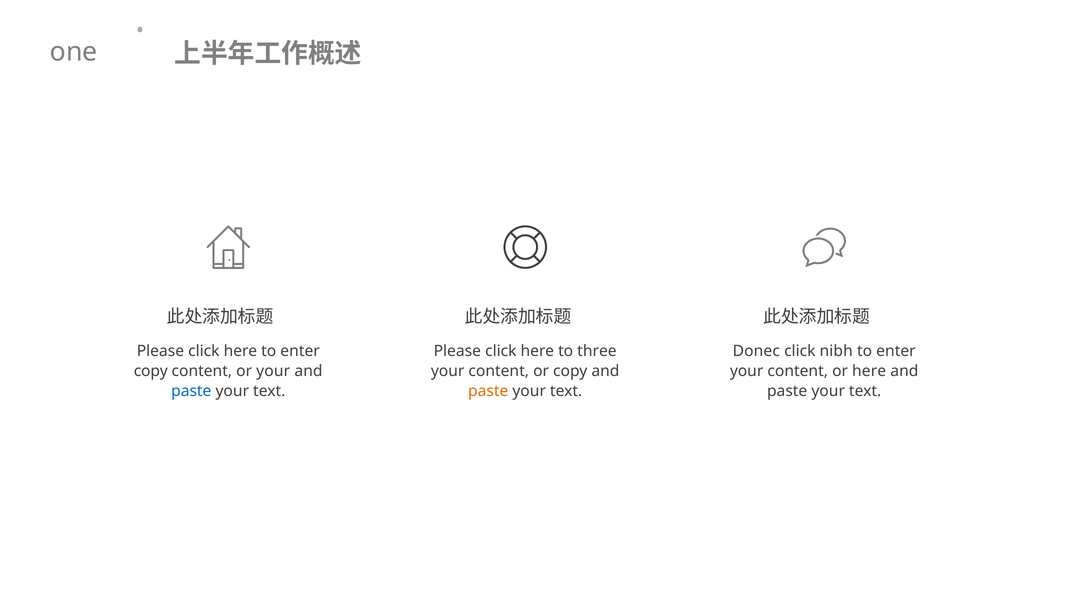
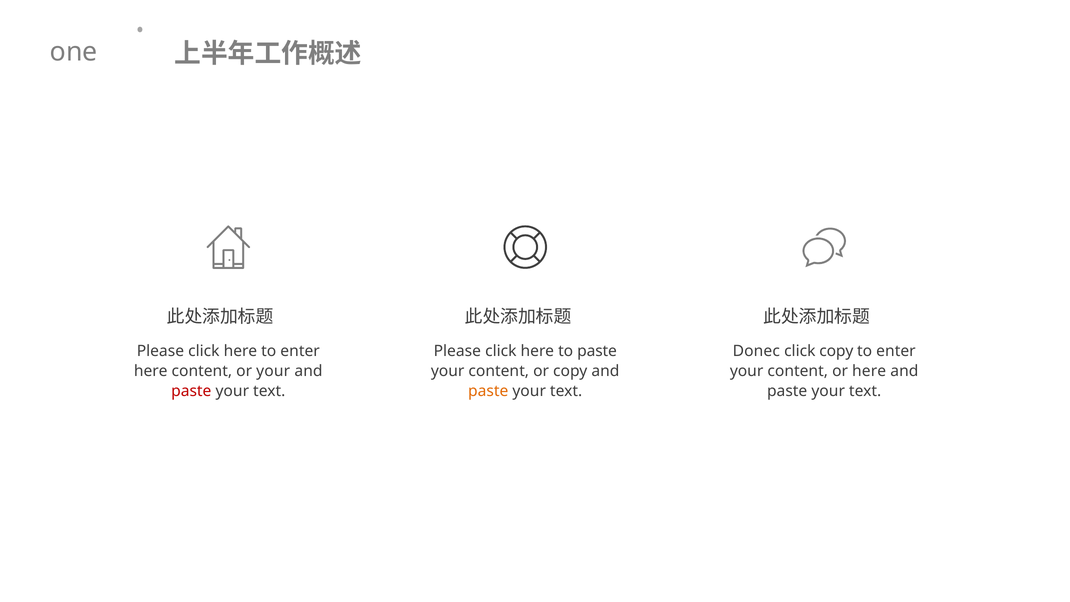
to three: three -> paste
click nibh: nibh -> copy
copy at (151, 371): copy -> here
paste at (191, 391) colour: blue -> red
